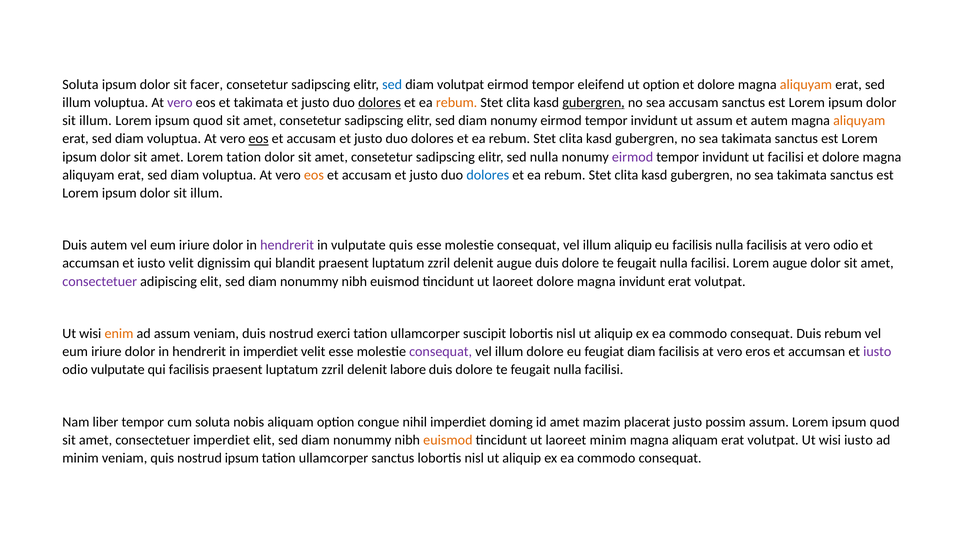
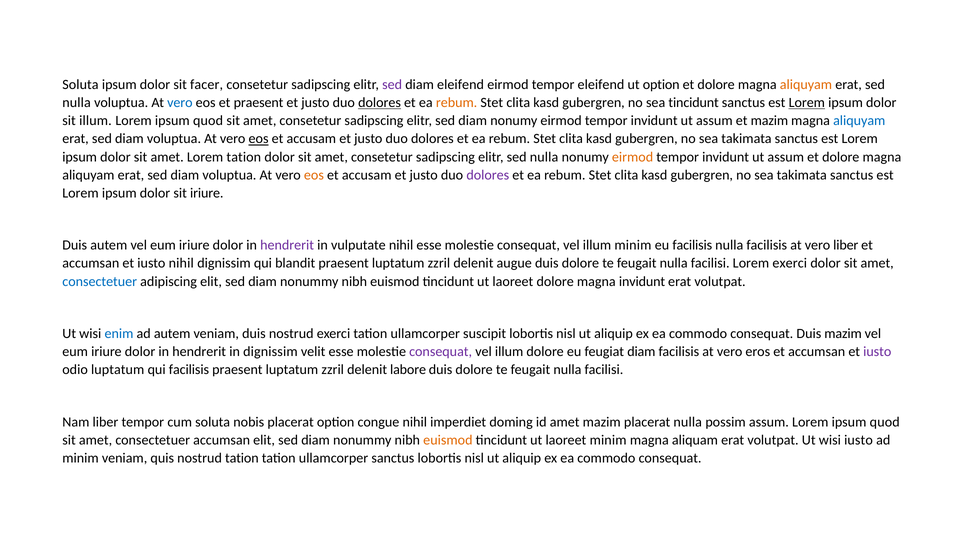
sed at (392, 85) colour: blue -> purple
diam volutpat: volutpat -> eleifend
illum at (77, 103): illum -> nulla
vero at (180, 103) colour: purple -> blue
et takimata: takimata -> praesent
gubergren at (594, 103) underline: present -> none
sea accusam: accusam -> tincidunt
Lorem at (807, 103) underline: none -> present
et autem: autem -> mazim
aliquyam at (859, 121) colour: orange -> blue
eirmod at (633, 157) colour: purple -> orange
facilisi at (786, 157): facilisi -> assum
dolores at (488, 175) colour: blue -> purple
illum at (207, 193): illum -> iriure
vulputate quis: quis -> nihil
illum aliquip: aliquip -> minim
vero odio: odio -> liber
iusto velit: velit -> nihil
Lorem augue: augue -> exerci
consectetuer at (100, 281) colour: purple -> blue
enim colour: orange -> blue
ad assum: assum -> autem
Duis rebum: rebum -> mazim
in imperdiet: imperdiet -> dignissim
odio vulputate: vulputate -> luptatum
nobis aliquam: aliquam -> placerat
placerat justo: justo -> nulla
consectetuer imperdiet: imperdiet -> accumsan
nostrud ipsum: ipsum -> tation
